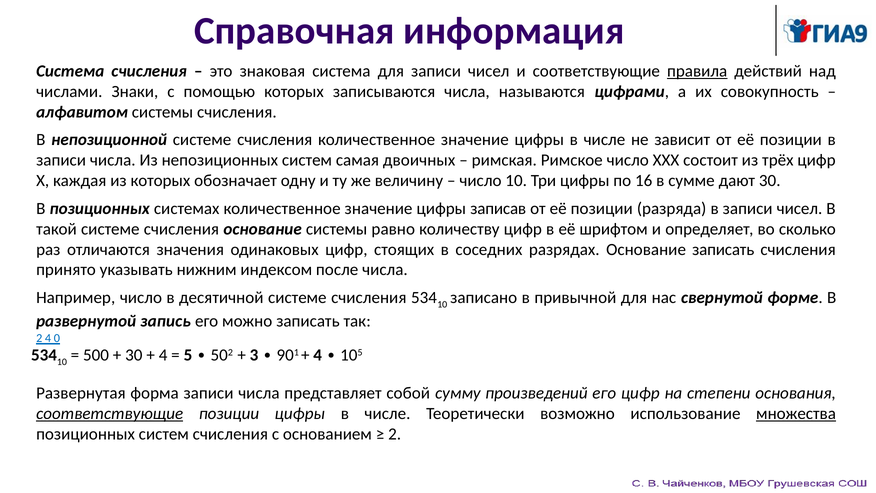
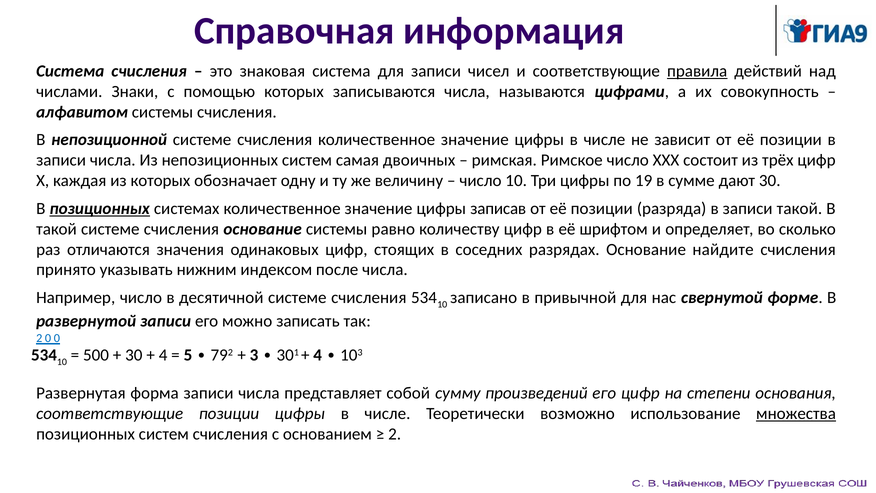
16: 16 -> 19
позиционных at (100, 208) underline: none -> present
в записи чисел: чисел -> такой
Основание записать: записать -> найдите
развернутой запись: запись -> записи
2 4: 4 -> 0
3 90: 90 -> 30
5 at (360, 352): 5 -> 3
50: 50 -> 79
соответствующие at (110, 414) underline: present -> none
